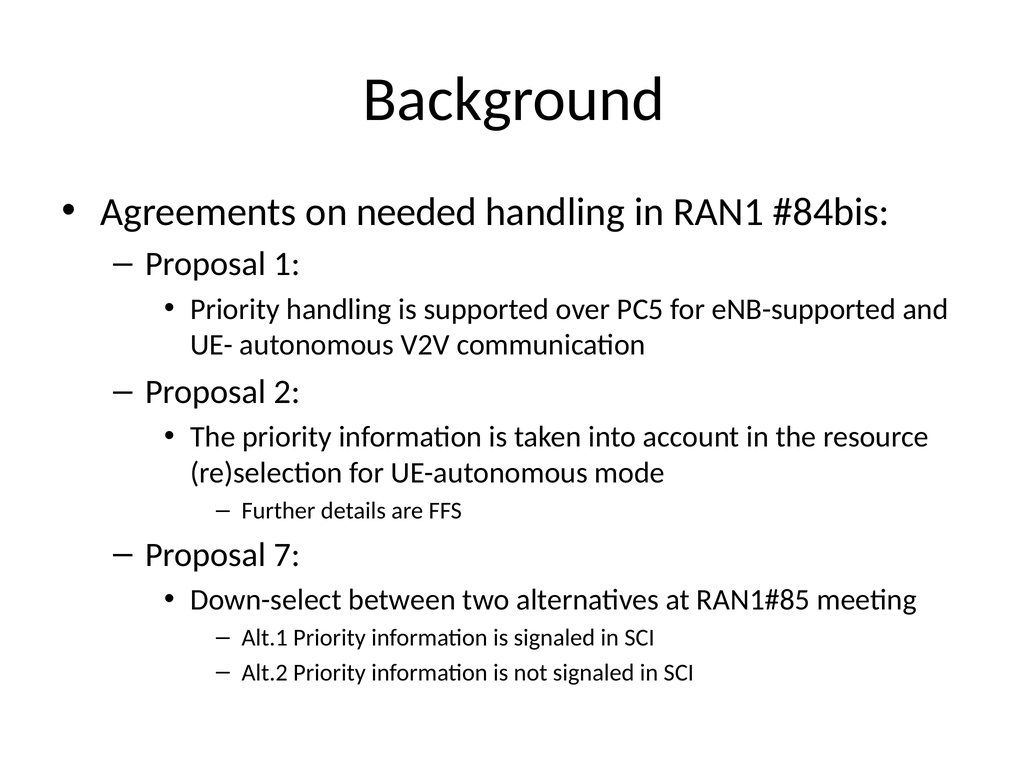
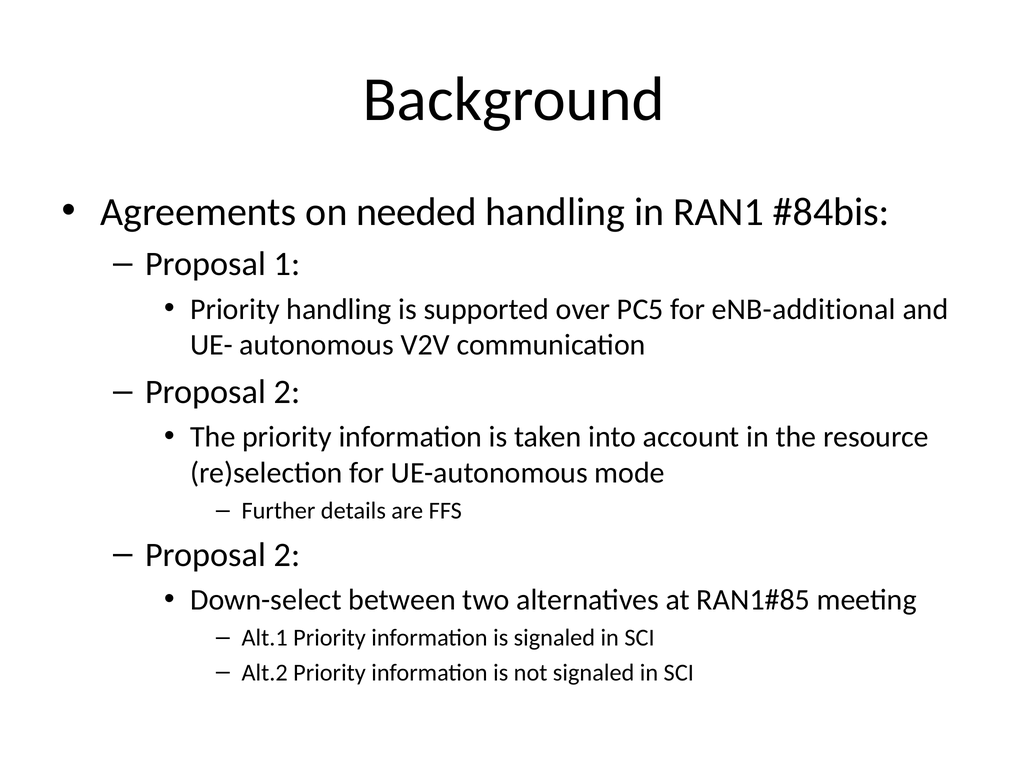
eNB-supported: eNB-supported -> eNB-additional
7 at (287, 555): 7 -> 2
